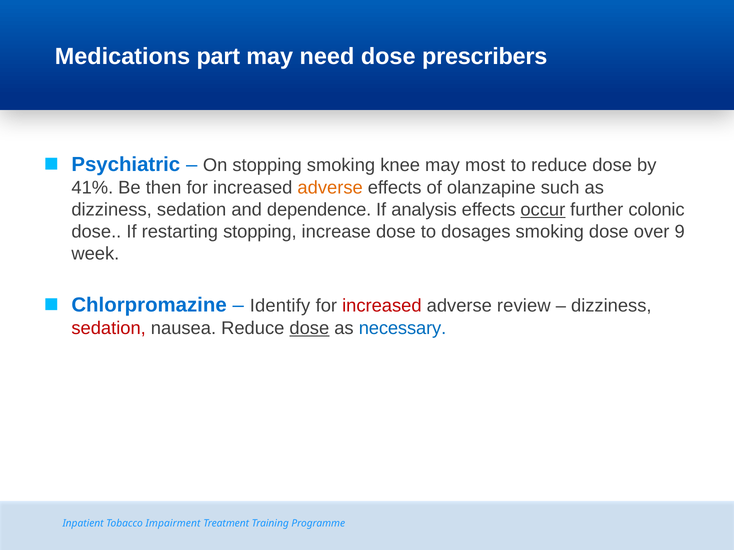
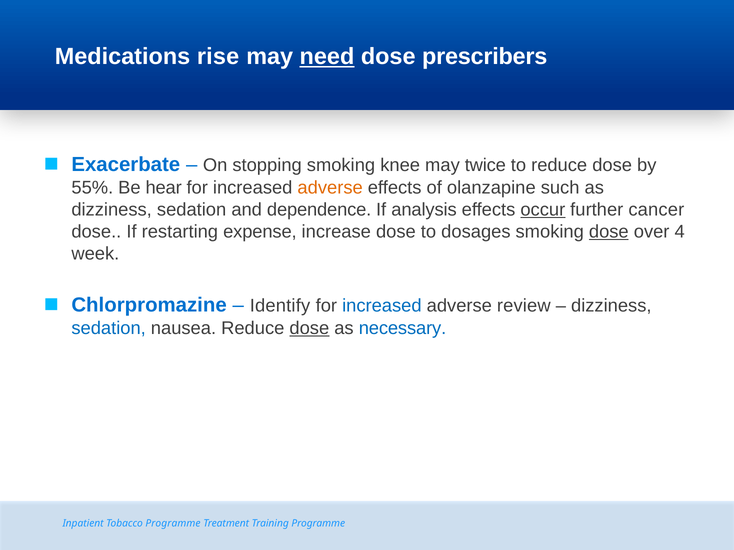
part: part -> rise
need underline: none -> present
Psychiatric: Psychiatric -> Exacerbate
most: most -> twice
41%: 41% -> 55%
then: then -> hear
colonic: colonic -> cancer
restarting stopping: stopping -> expense
dose at (609, 232) underline: none -> present
9: 9 -> 4
increased at (382, 306) colour: red -> blue
sedation at (109, 328) colour: red -> blue
Tobacco Impairment: Impairment -> Programme
